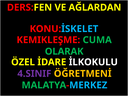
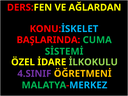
KEMIKLEŞME: KEMIKLEŞME -> BAŞLARINDA
OLARAK: OLARAK -> SİSTEMİ
İLKOKULU colour: white -> light green
